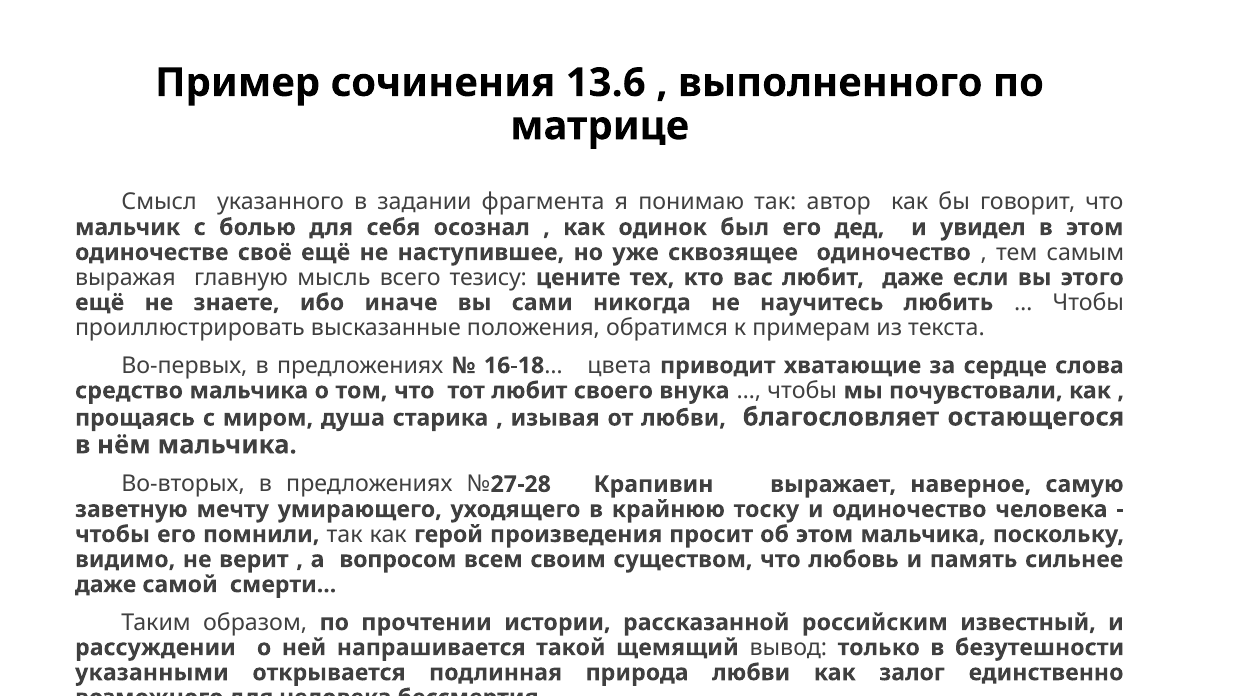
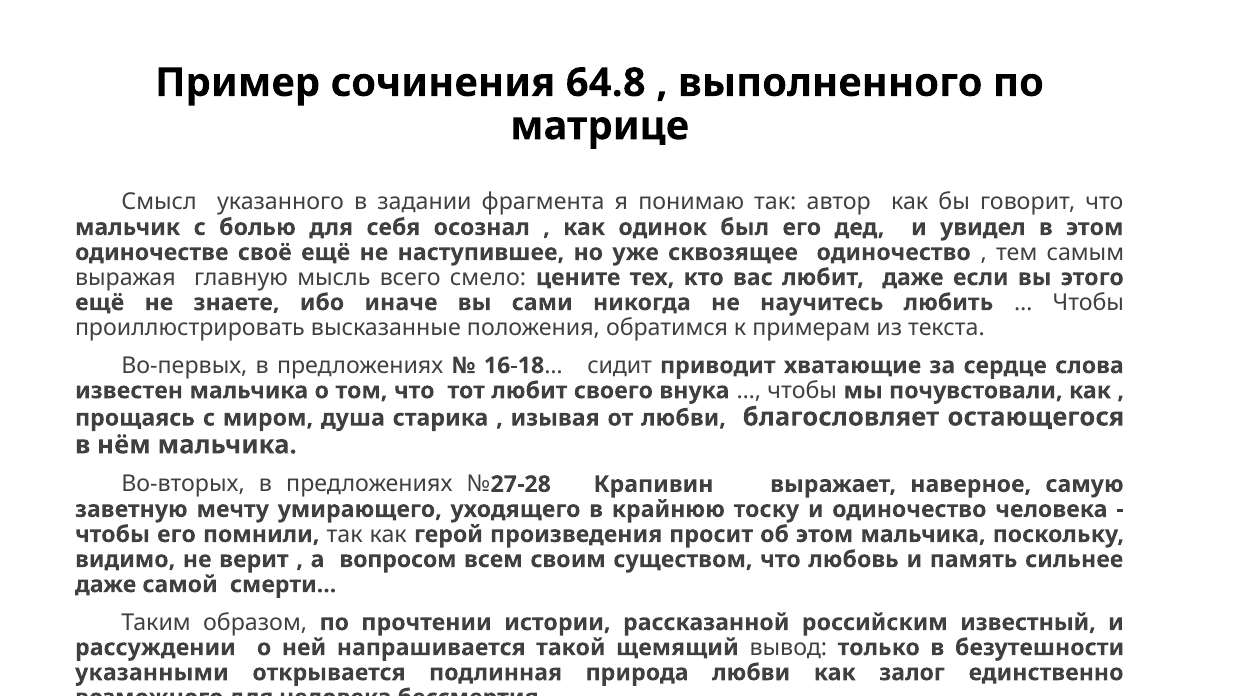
13.6: 13.6 -> 64.8
тезису: тезису -> смело
цвета: цвета -> сидит
средство: средство -> известен
